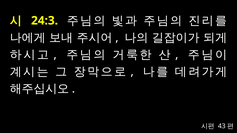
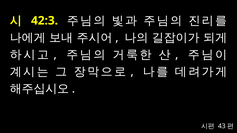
24:3: 24:3 -> 42:3
